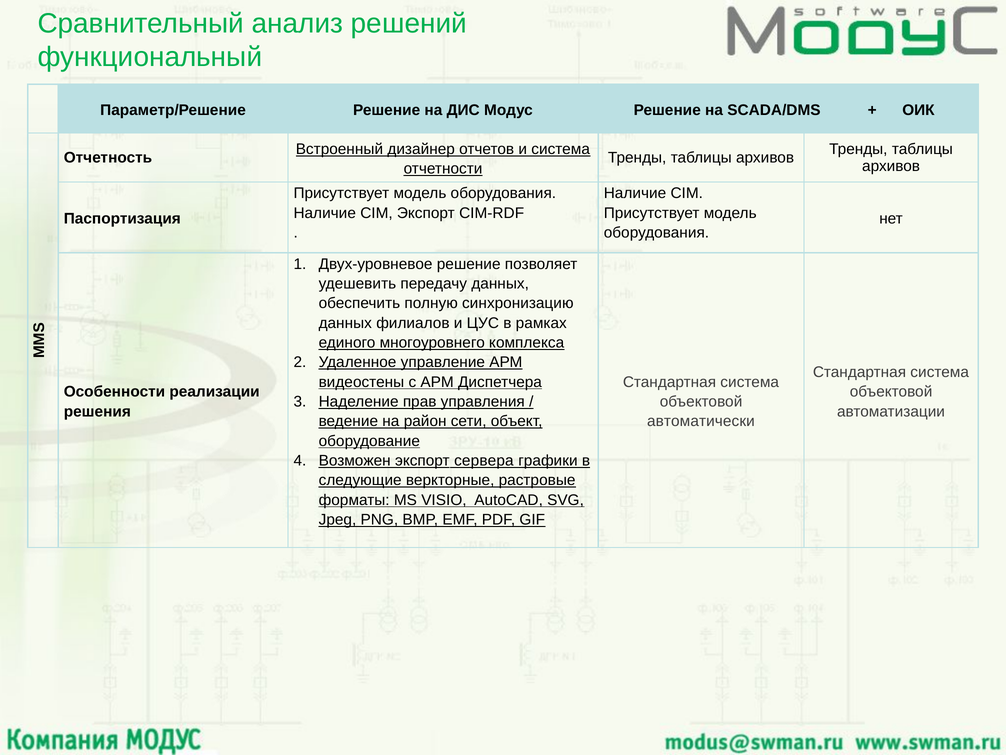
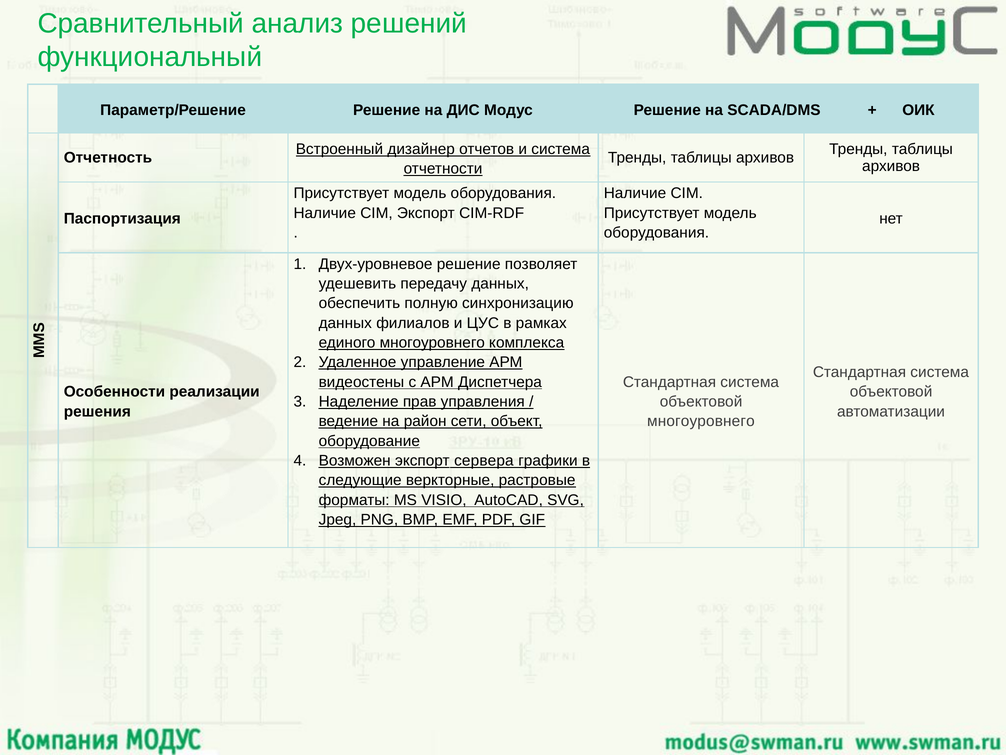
автоматически at (701, 421): автоматически -> многоуровнего
